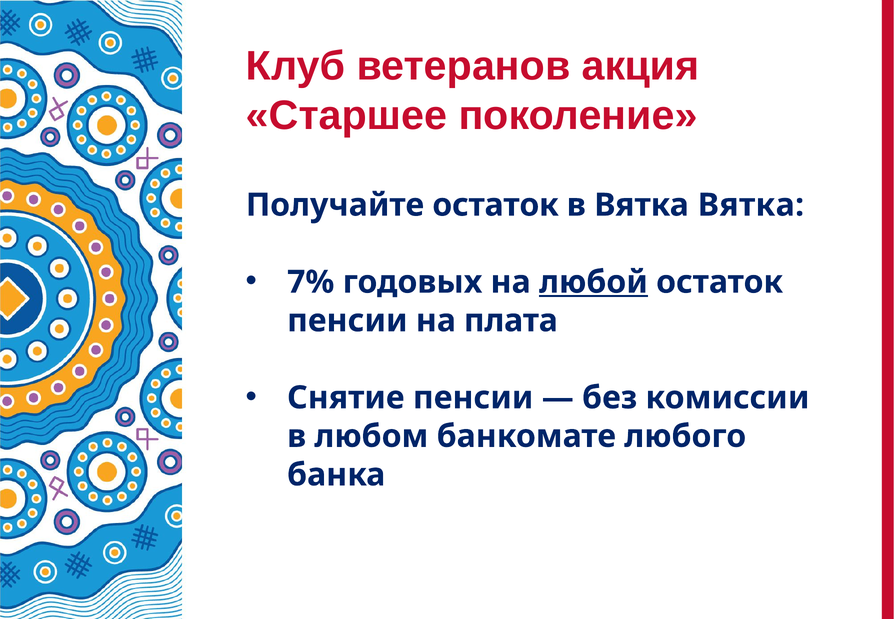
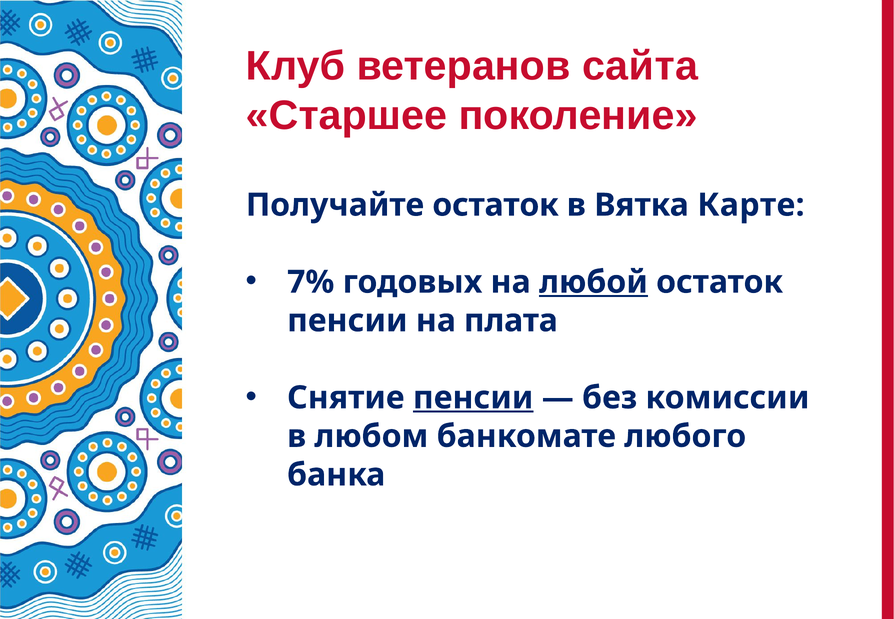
акция: акция -> сайта
Вятка Вятка: Вятка -> Карте
пенсии at (473, 398) underline: none -> present
